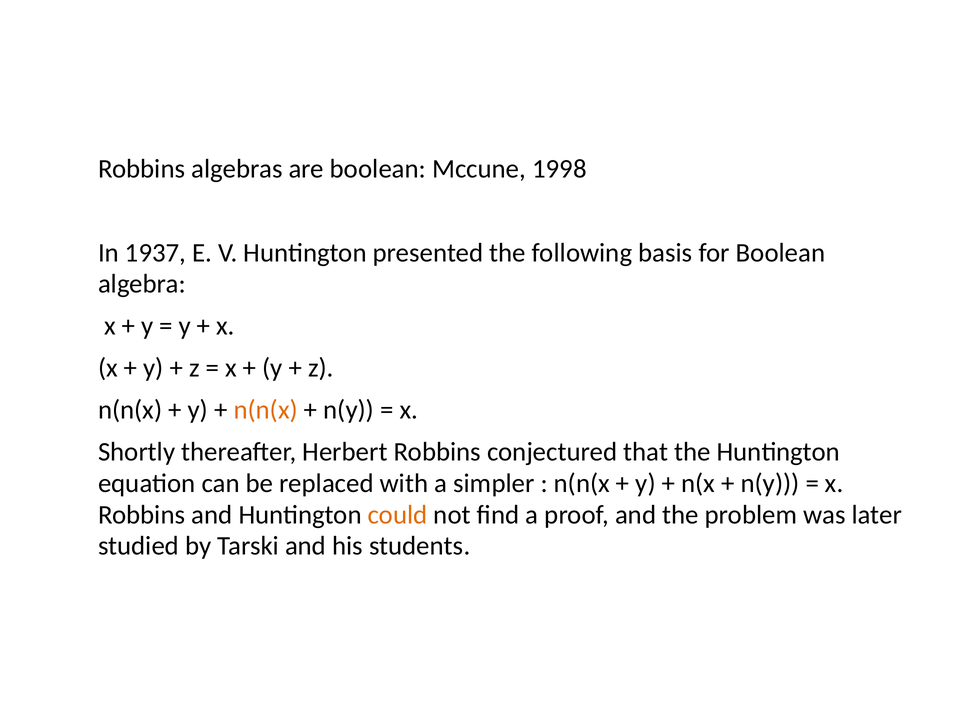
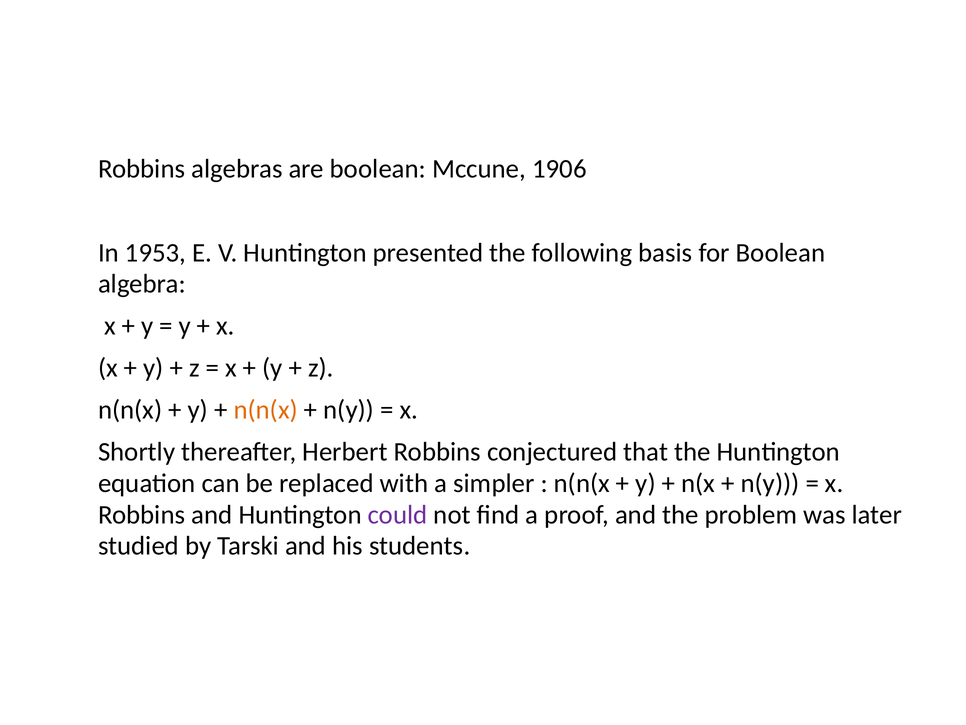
1998: 1998 -> 1906
1937: 1937 -> 1953
could colour: orange -> purple
